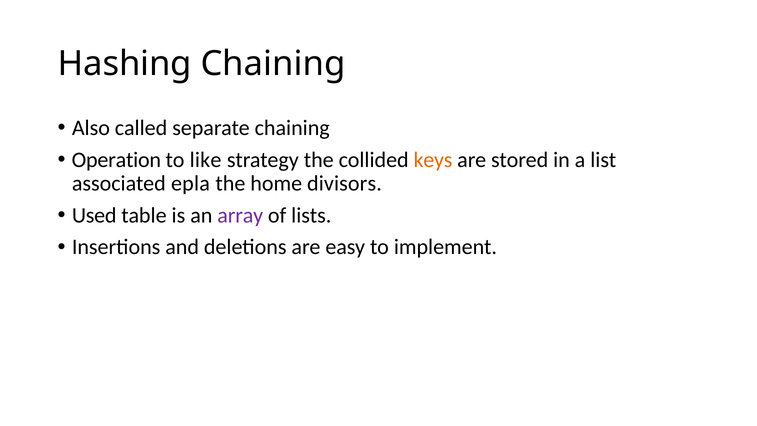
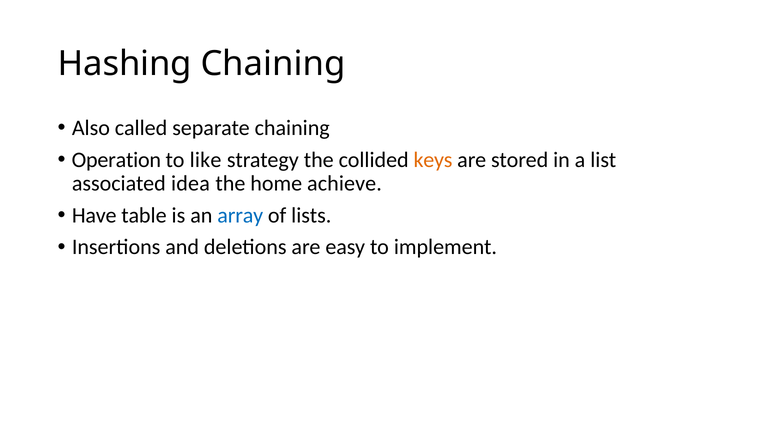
epla: epla -> idea
divisors: divisors -> achieve
Used: Used -> Have
array colour: purple -> blue
